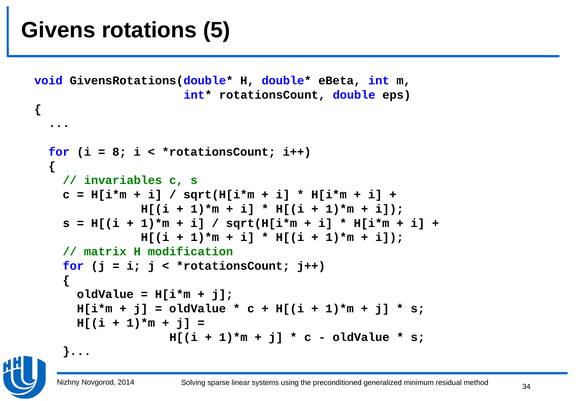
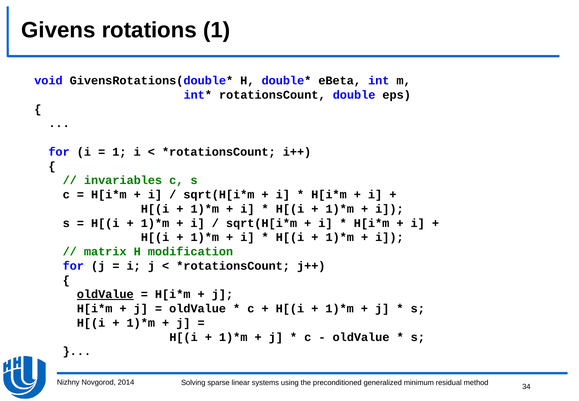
rotations 5: 5 -> 1
8 at (119, 152): 8 -> 1
oldValue at (105, 294) underline: none -> present
